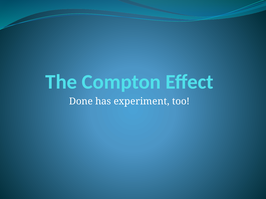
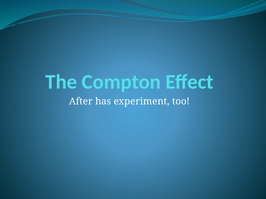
Done: Done -> After
